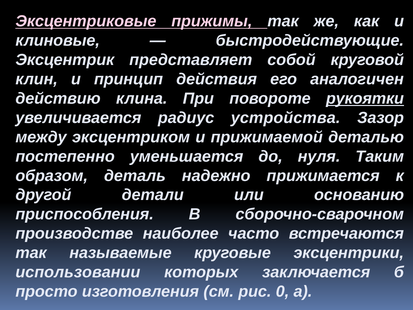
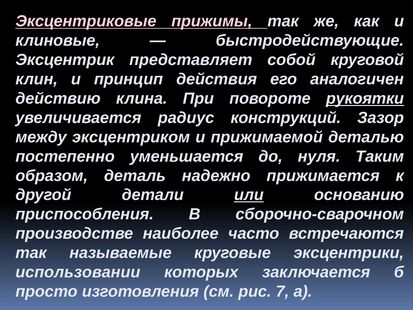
устройства: устройства -> конструкций
или underline: none -> present
0: 0 -> 7
